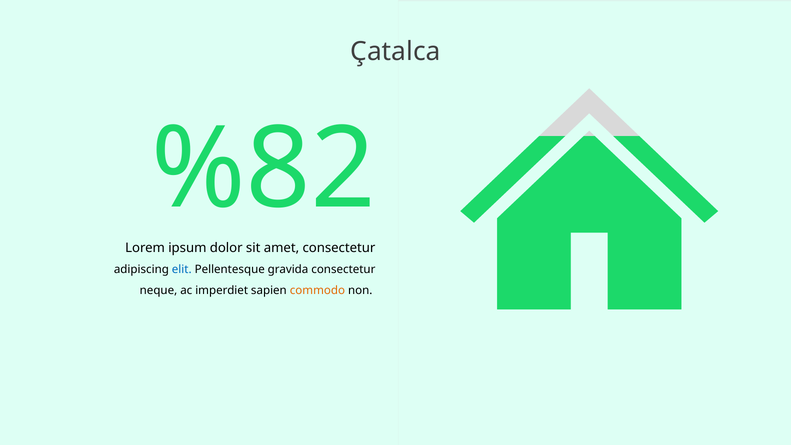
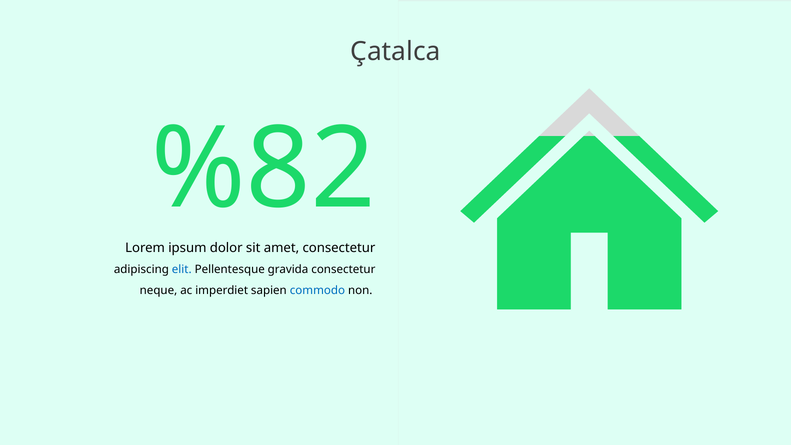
commodo colour: orange -> blue
